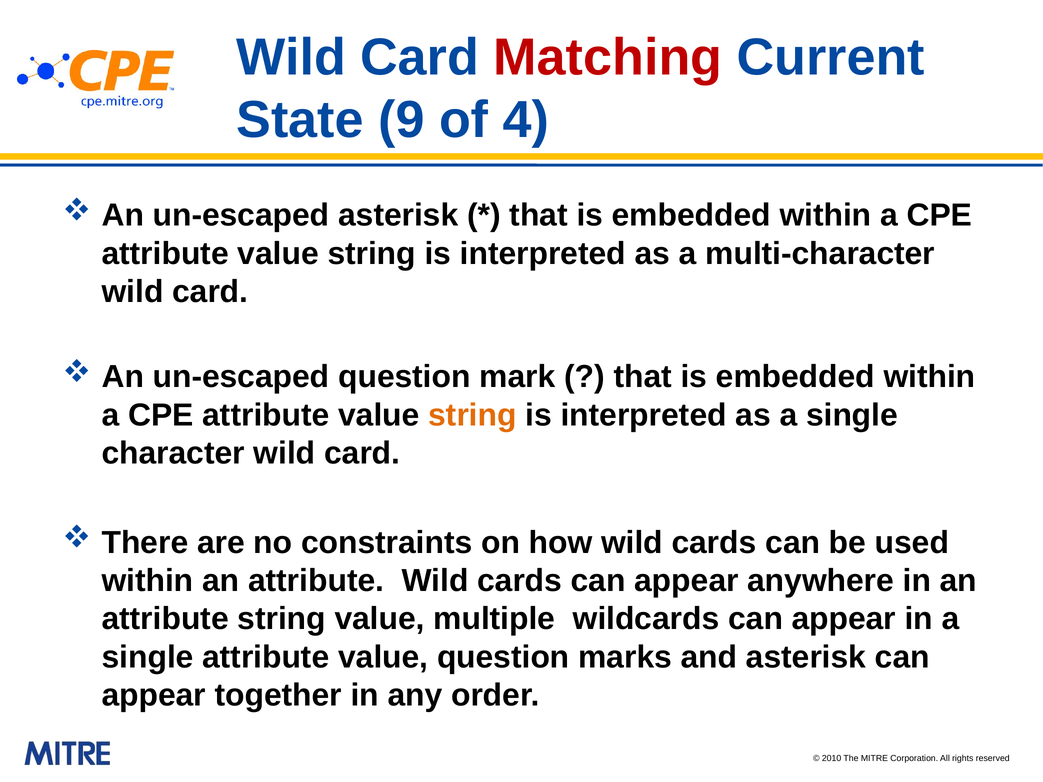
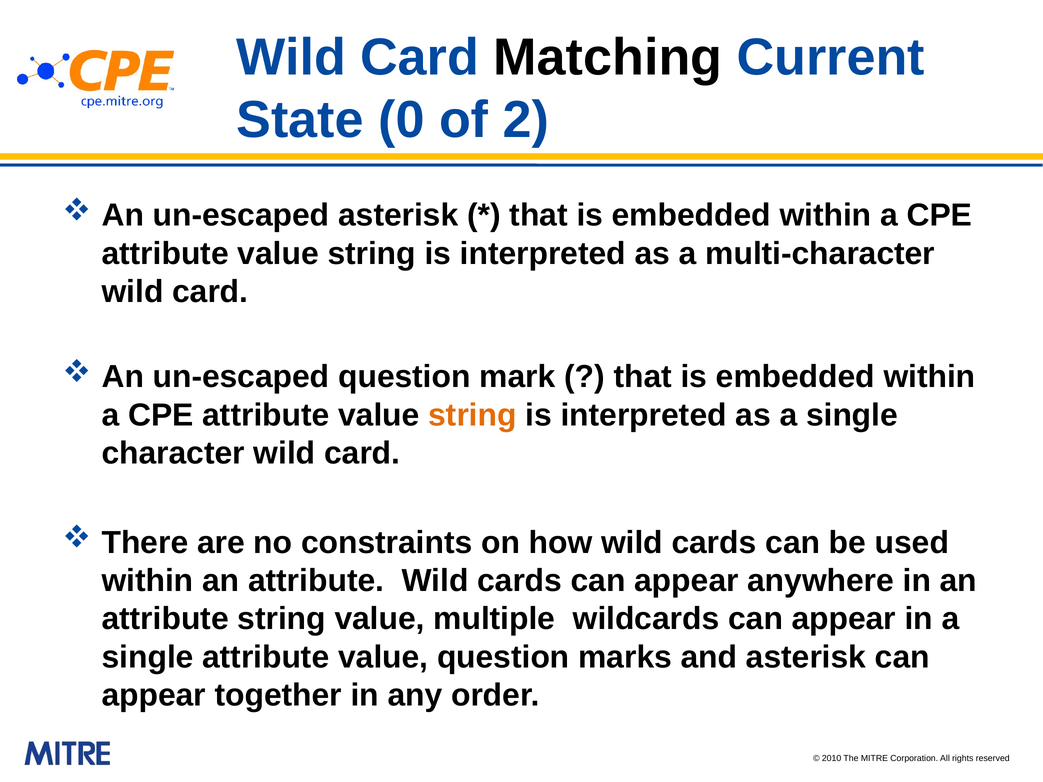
Matching colour: red -> black
9: 9 -> 0
4: 4 -> 2
